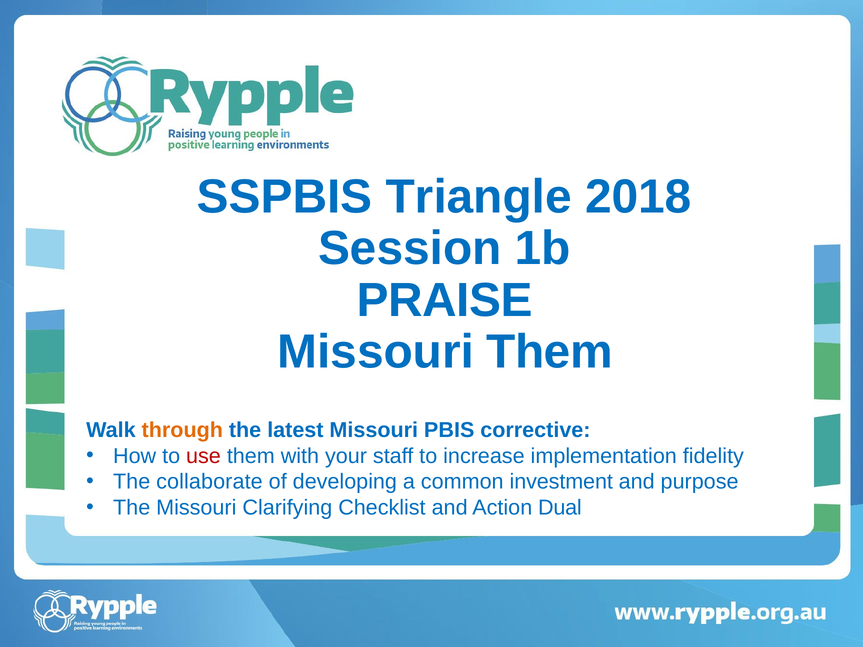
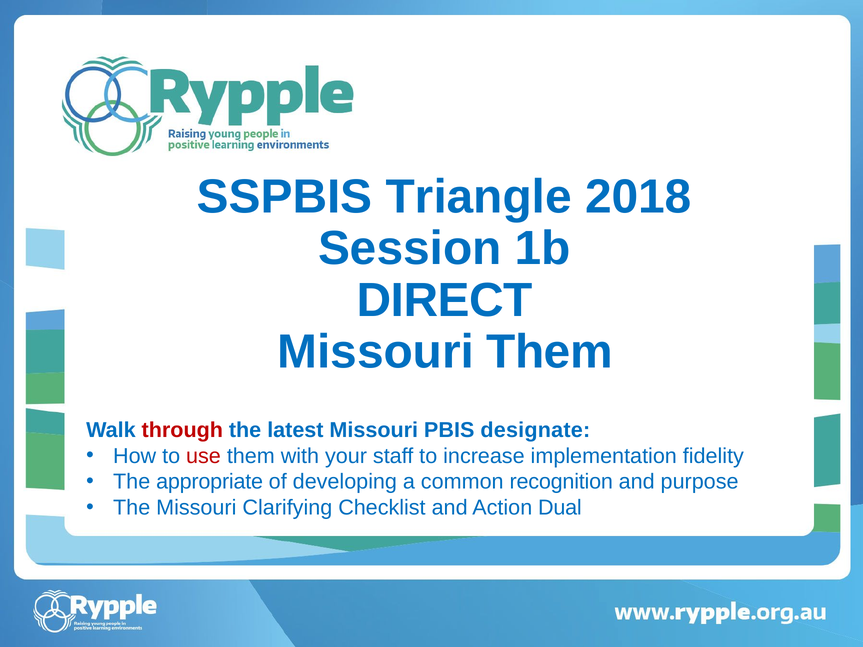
PRAISE: PRAISE -> DIRECT
through colour: orange -> red
corrective: corrective -> designate
collaborate: collaborate -> appropriate
investment: investment -> recognition
